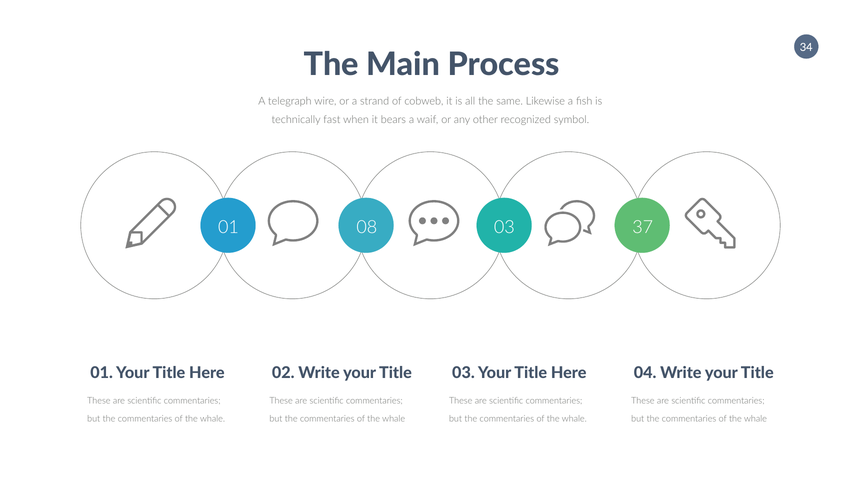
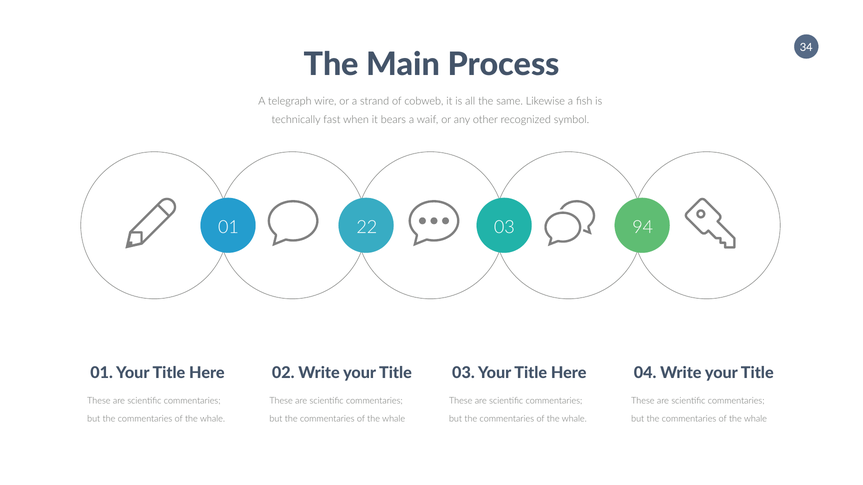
08: 08 -> 22
37: 37 -> 94
